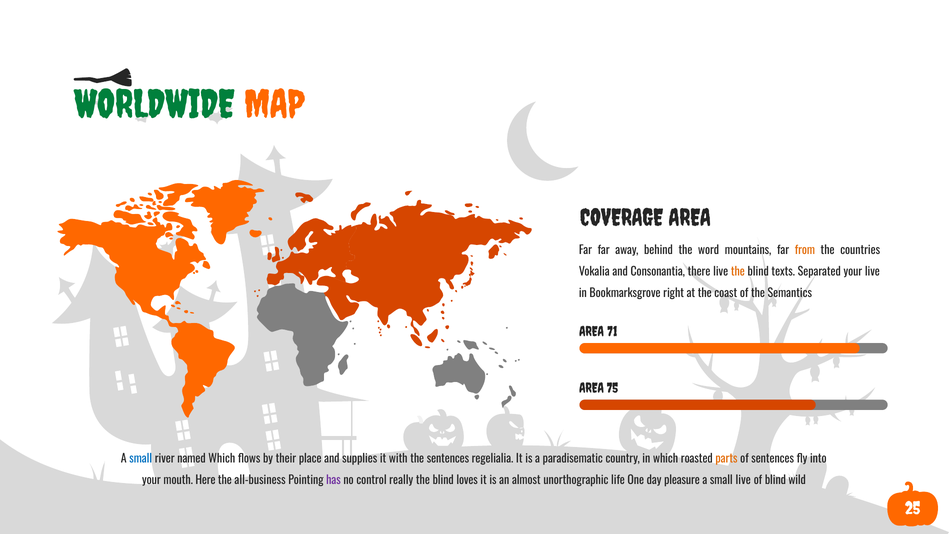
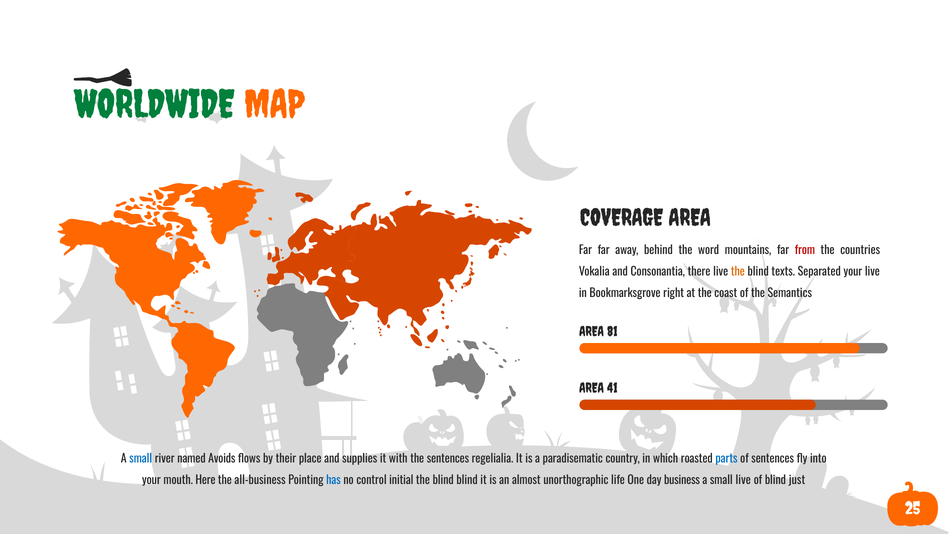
from colour: orange -> red
71: 71 -> 81
75: 75 -> 41
named Which: Which -> Avoids
parts colour: orange -> blue
has colour: purple -> blue
really: really -> initial
blind loves: loves -> blind
pleasure: pleasure -> business
wild: wild -> just
